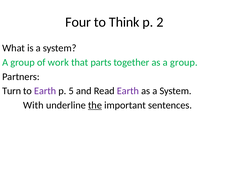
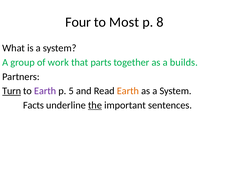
Think: Think -> Most
2: 2 -> 8
as a group: group -> builds
Turn underline: none -> present
Earth at (128, 91) colour: purple -> orange
With: With -> Facts
